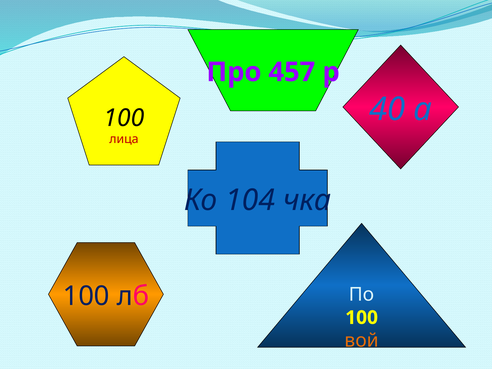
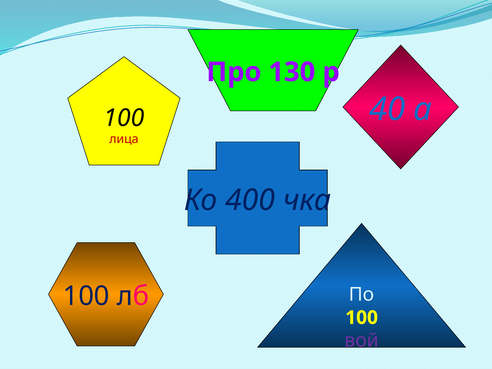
457: 457 -> 130
104: 104 -> 400
вой colour: orange -> purple
